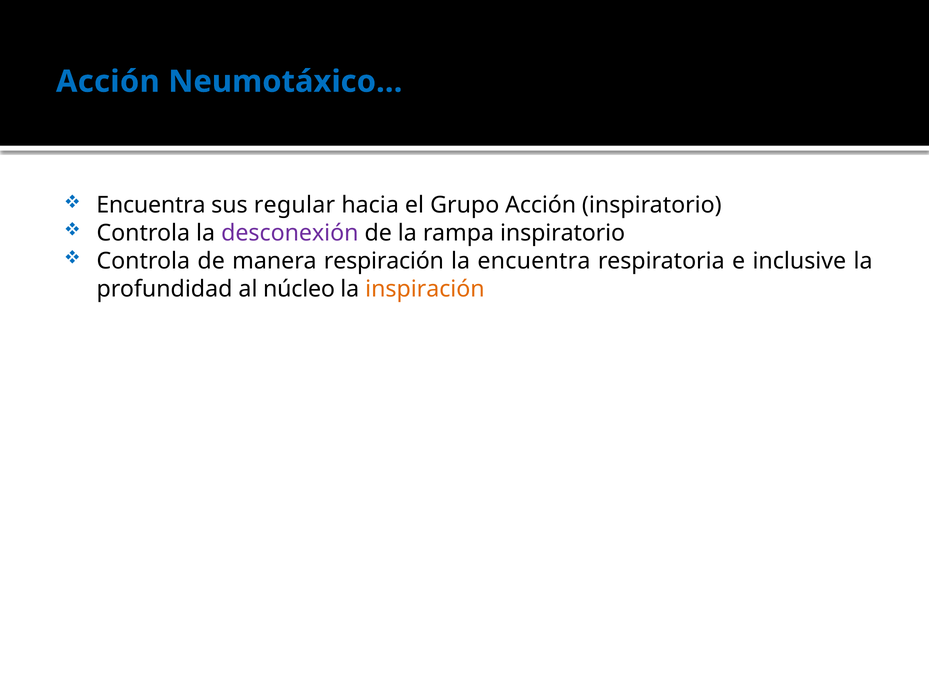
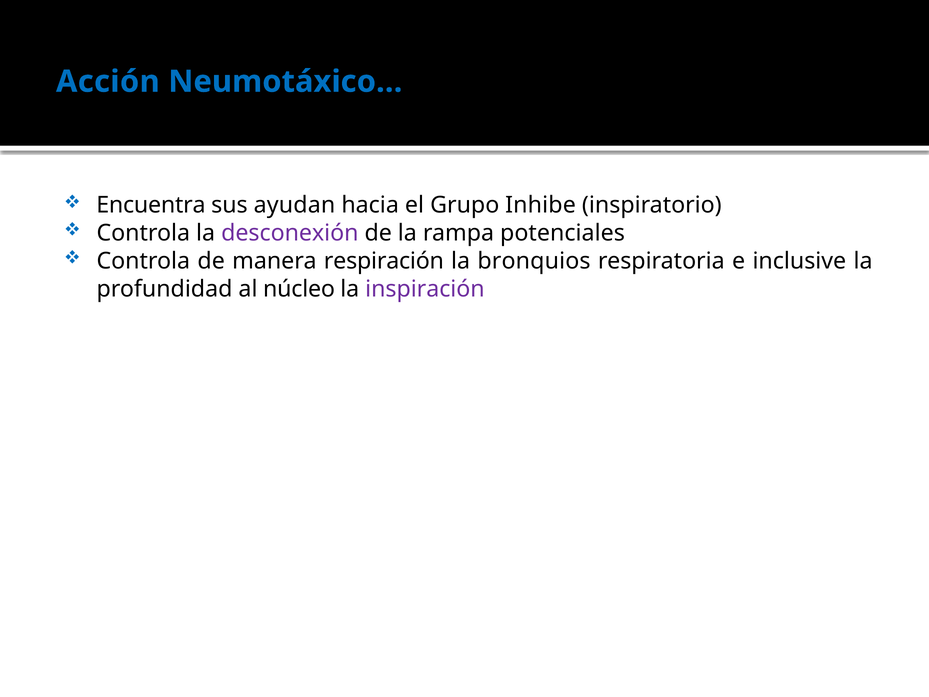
regular: regular -> ayudan
Grupo Acción: Acción -> Inhibe
rampa inspiratorio: inspiratorio -> potenciales
la encuentra: encuentra -> bronquios
inspiración colour: orange -> purple
